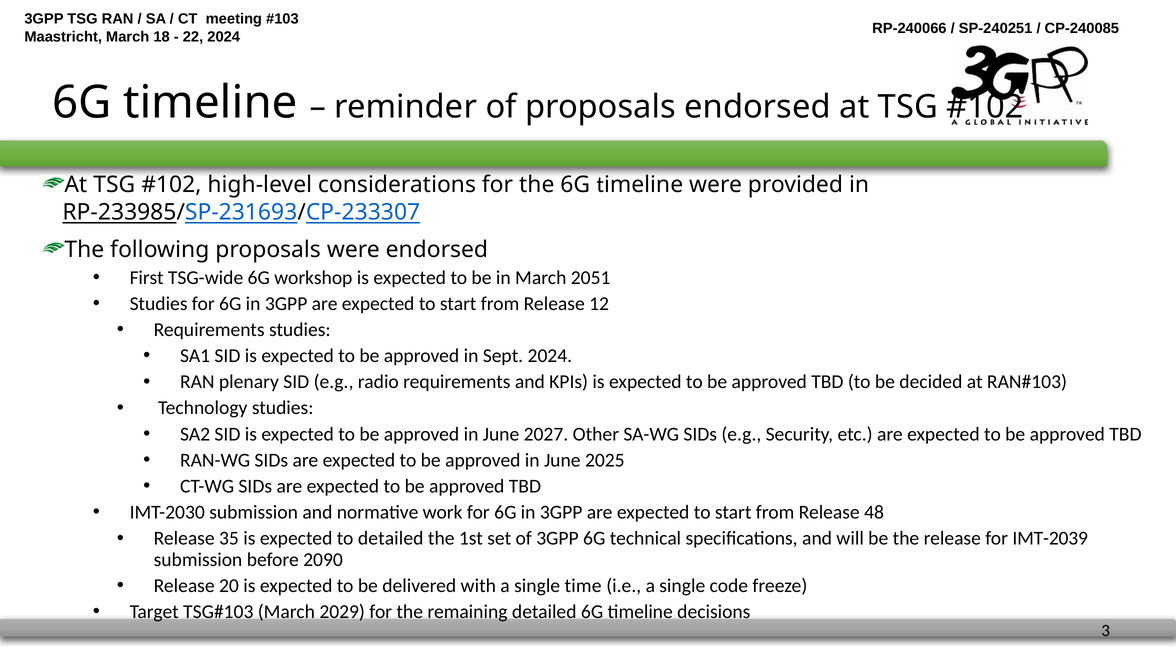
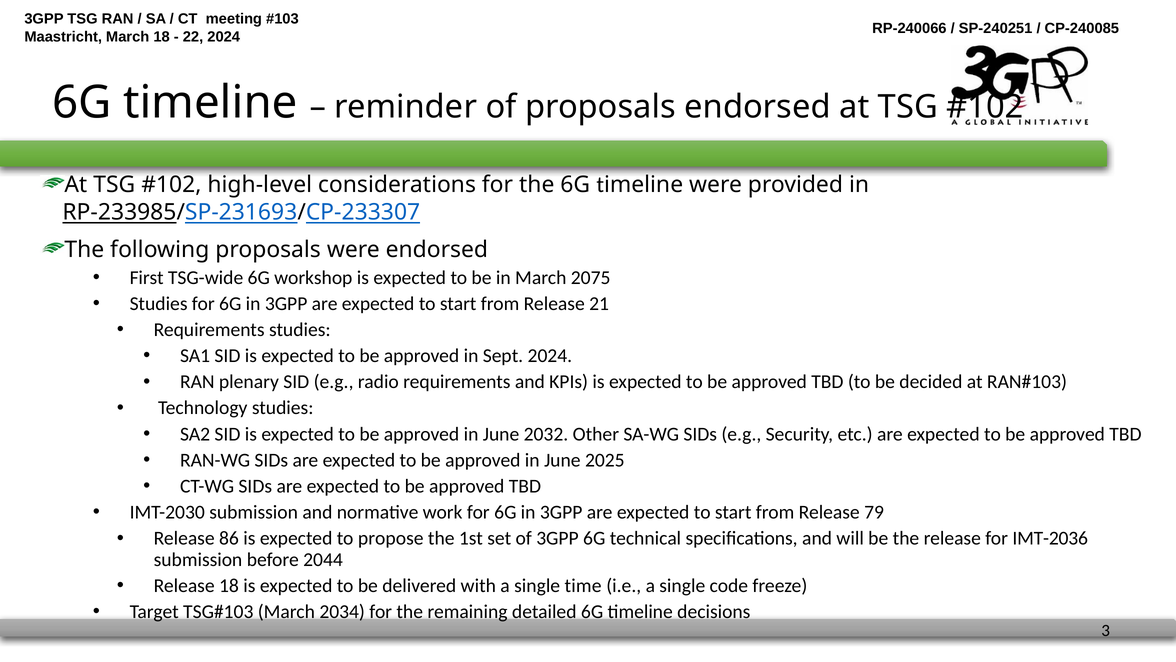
2051: 2051 -> 2075
12: 12 -> 21
2027: 2027 -> 2032
48: 48 -> 79
35: 35 -> 86
to detailed: detailed -> propose
IMT-2039: IMT-2039 -> IMT-2036
2090: 2090 -> 2044
Release 20: 20 -> 18
2029: 2029 -> 2034
